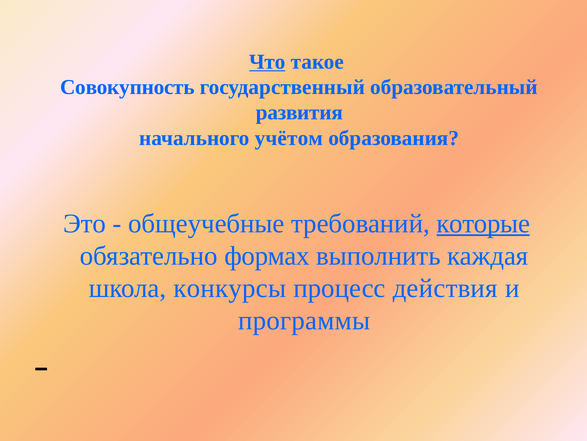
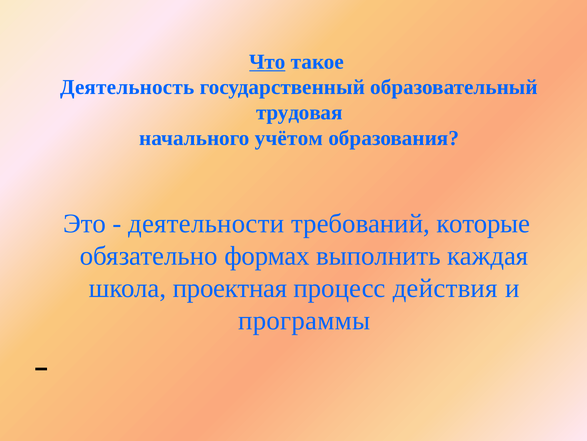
Совокупность: Совокупность -> Деятельность
развития: развития -> трудовая
общеучебные: общеучебные -> деятельности
которые underline: present -> none
конкурсы: конкурсы -> проектная
